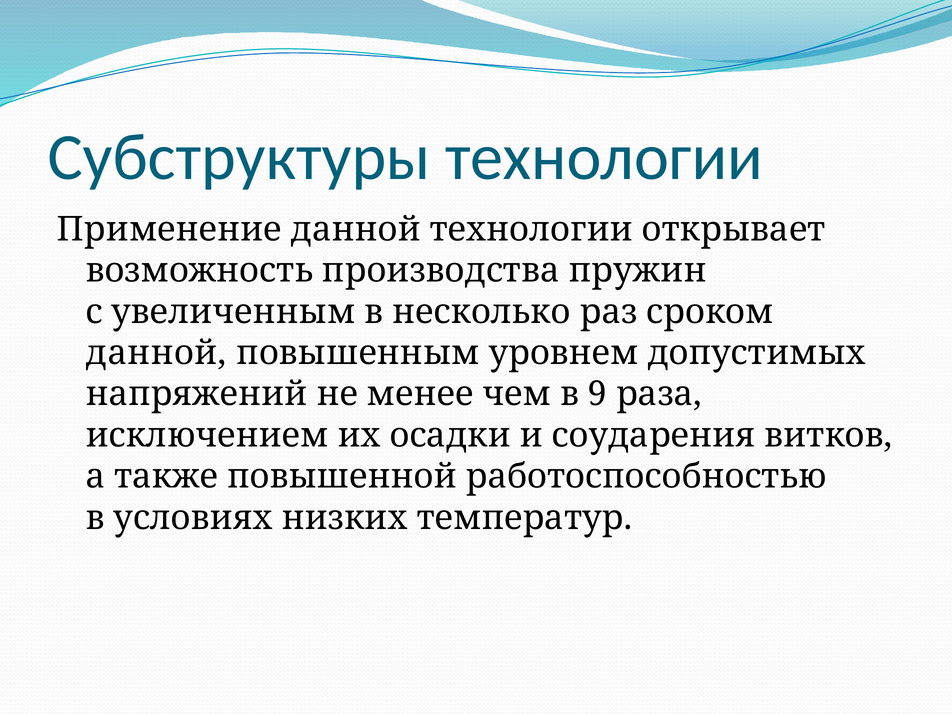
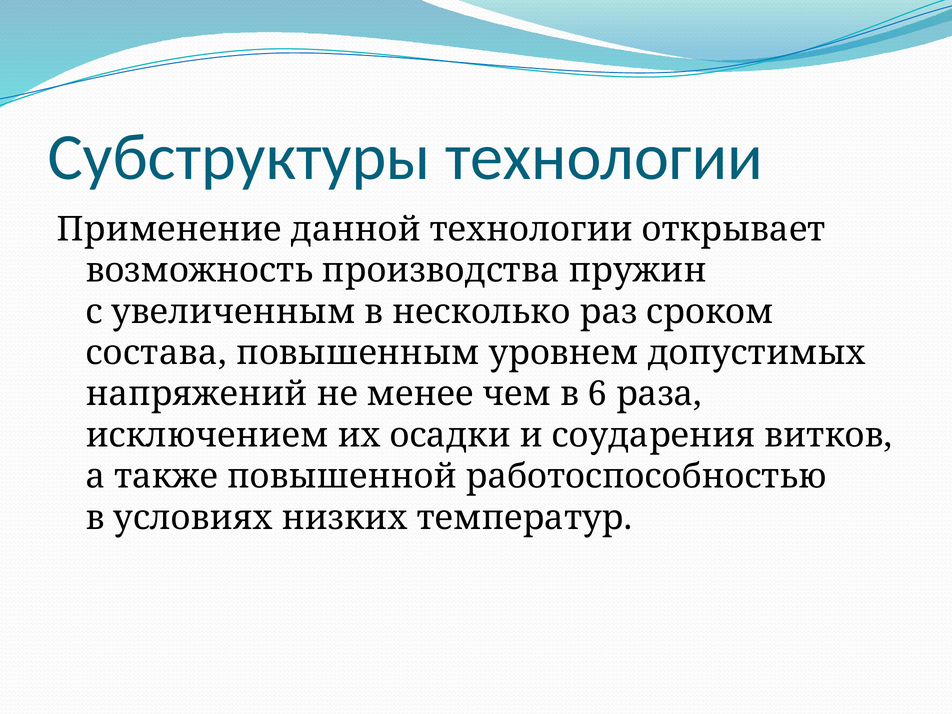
данной at (156, 353): данной -> состава
9: 9 -> 6
